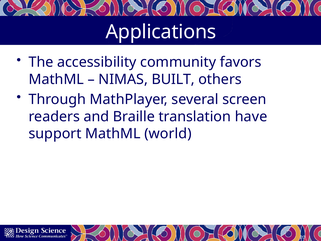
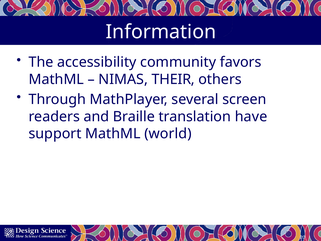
Applications: Applications -> Information
BUILT: BUILT -> THEIR
